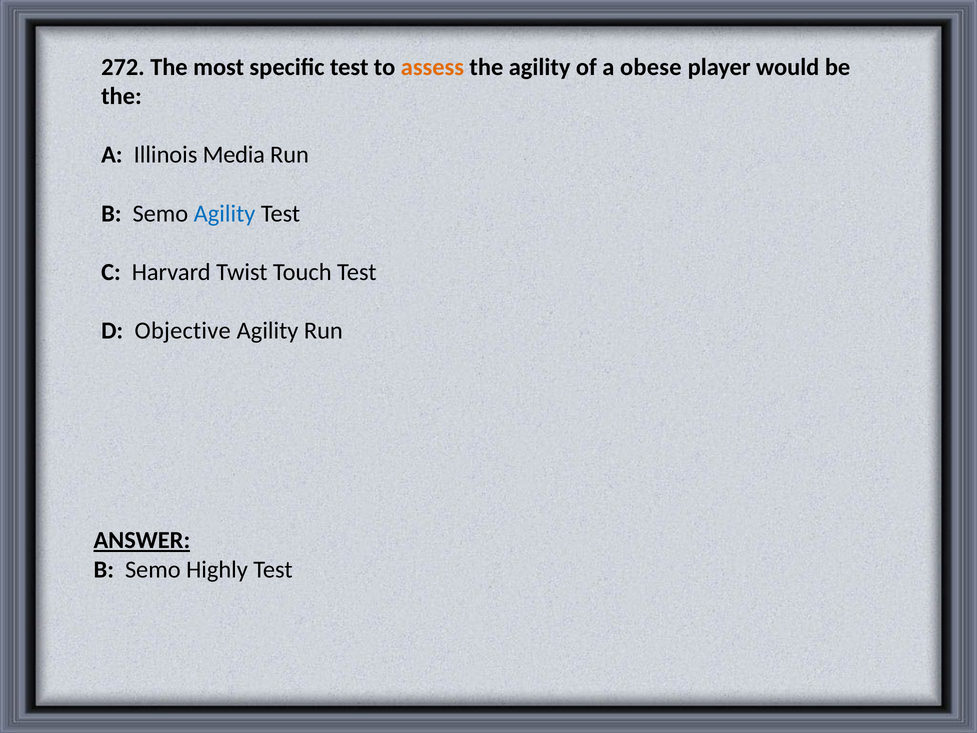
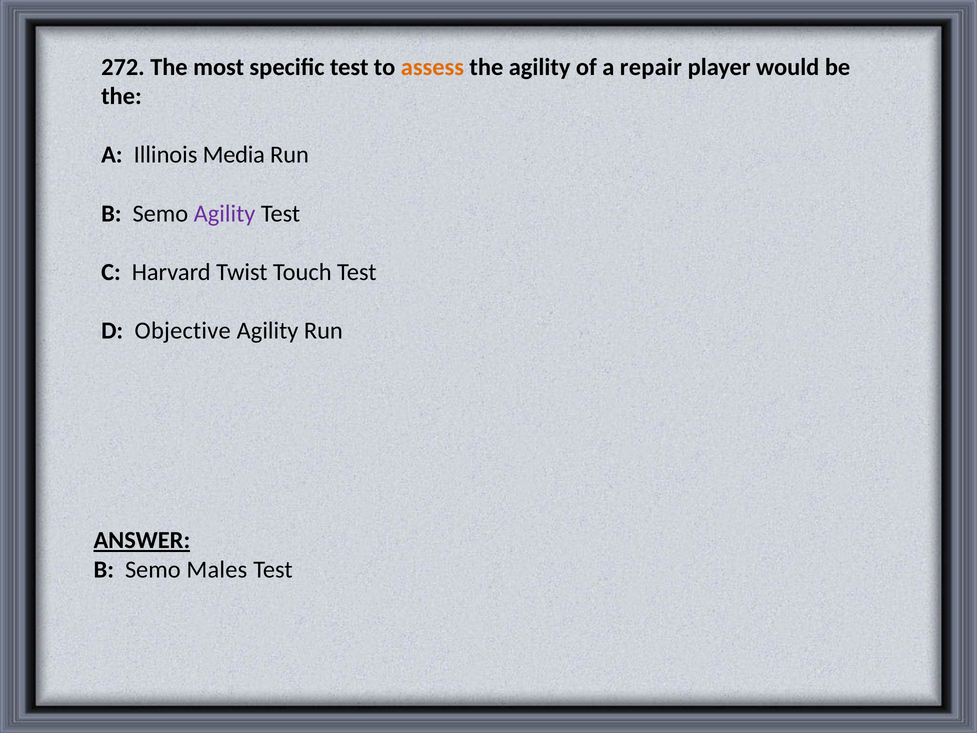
obese: obese -> repair
Agility at (225, 213) colour: blue -> purple
Highly: Highly -> Males
